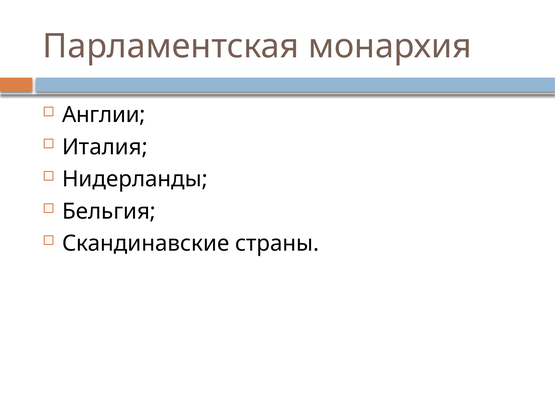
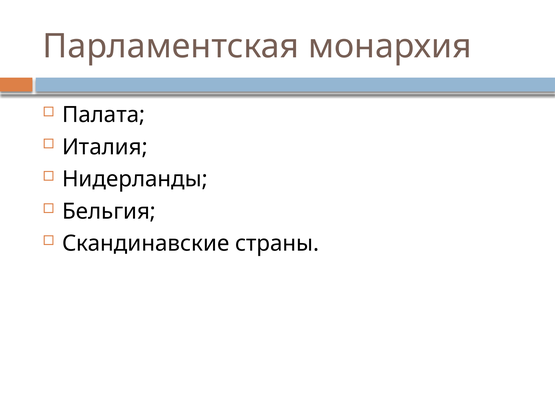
Англии: Англии -> Палата
